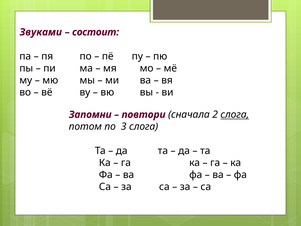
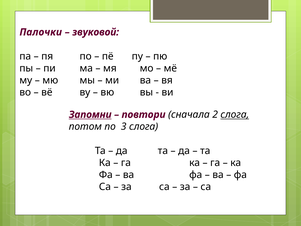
Звуками: Звуками -> Палочки
состоит: состоит -> звуковой
Запомни underline: none -> present
